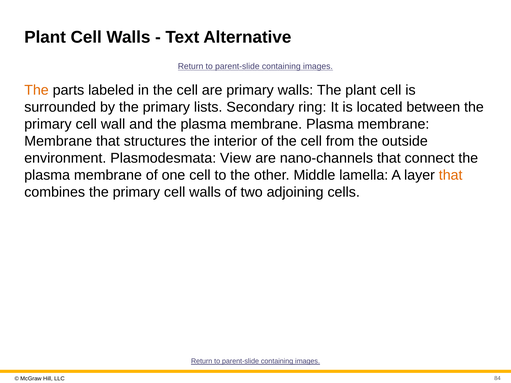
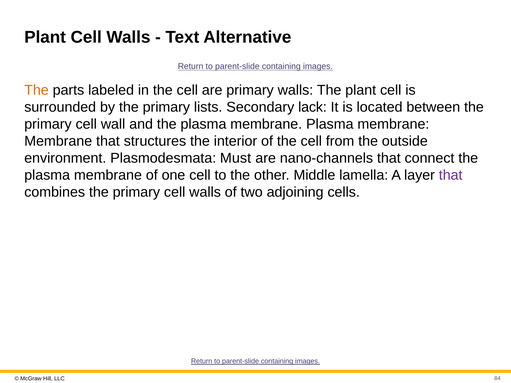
ring: ring -> lack
View: View -> Must
that at (451, 175) colour: orange -> purple
